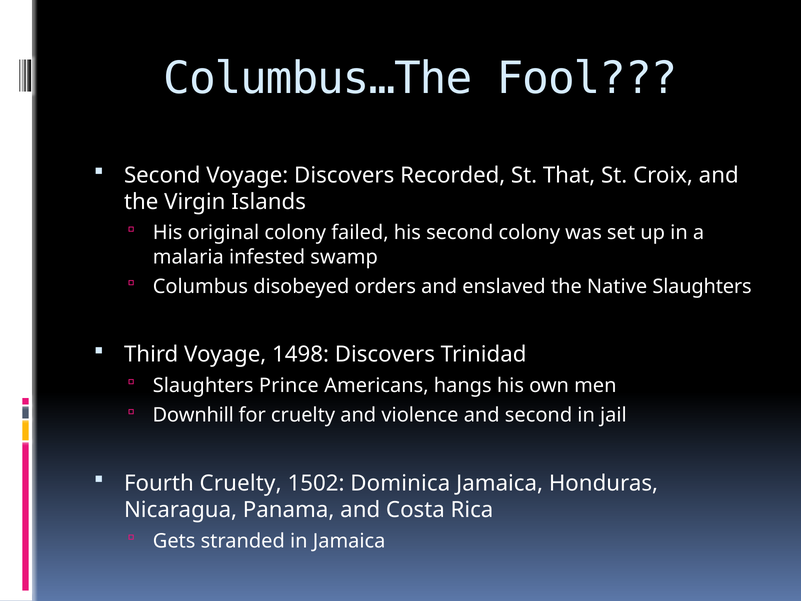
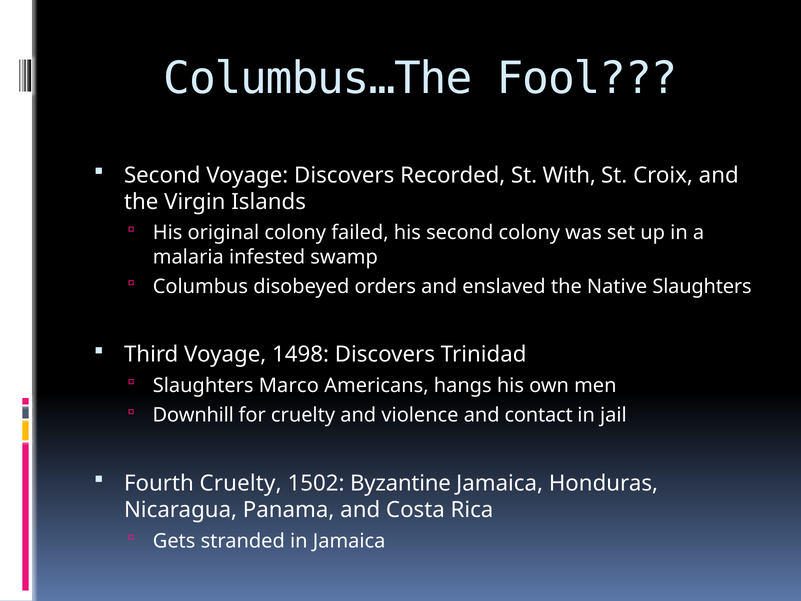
That: That -> With
Prince: Prince -> Marco
and second: second -> contact
Dominica: Dominica -> Byzantine
